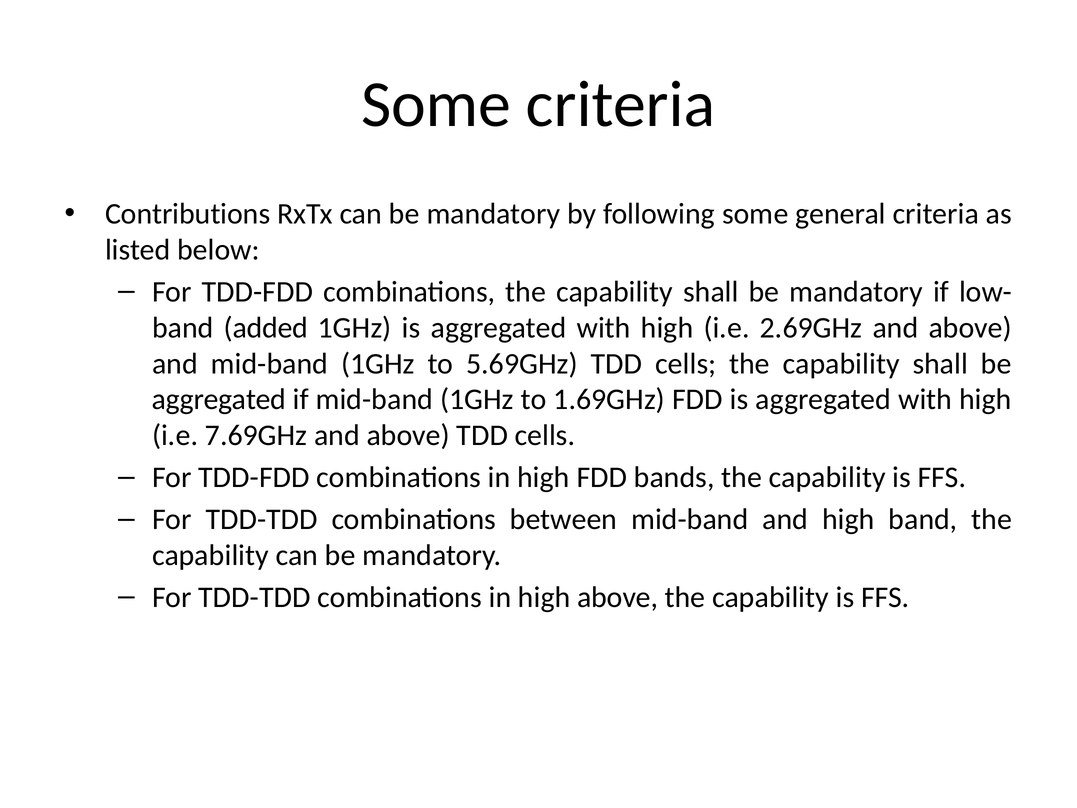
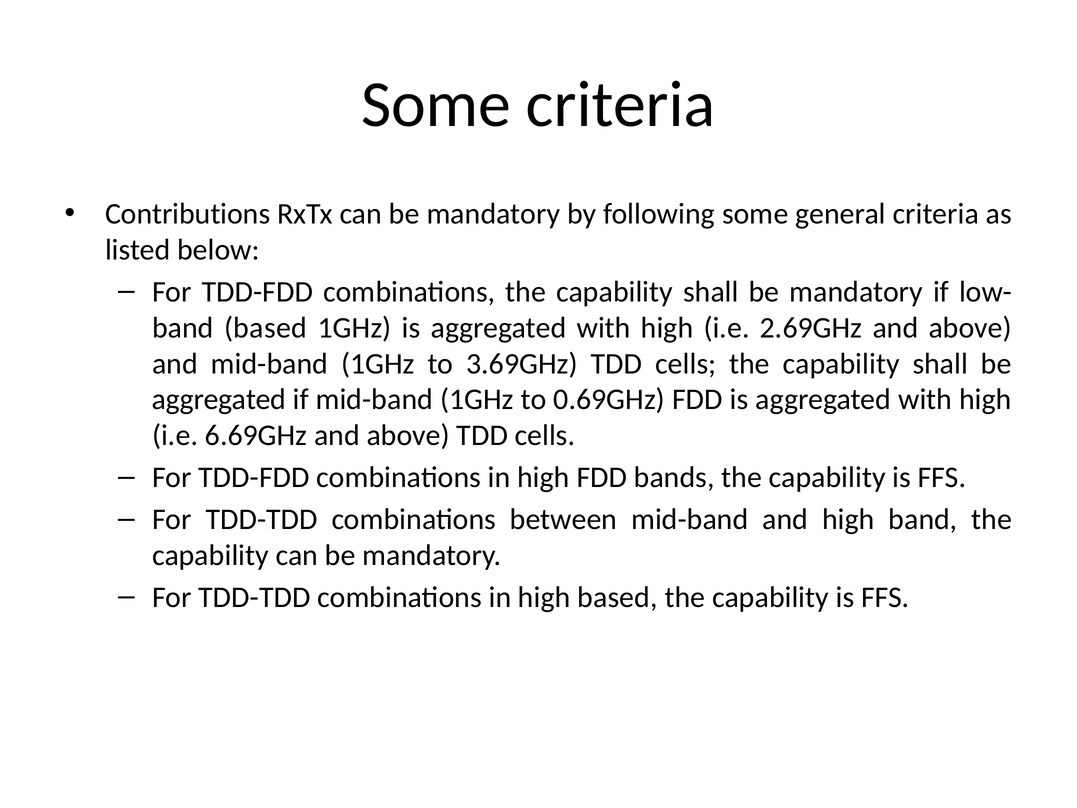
band added: added -> based
5.69GHz: 5.69GHz -> 3.69GHz
1.69GHz: 1.69GHz -> 0.69GHz
7.69GHz: 7.69GHz -> 6.69GHz
high above: above -> based
